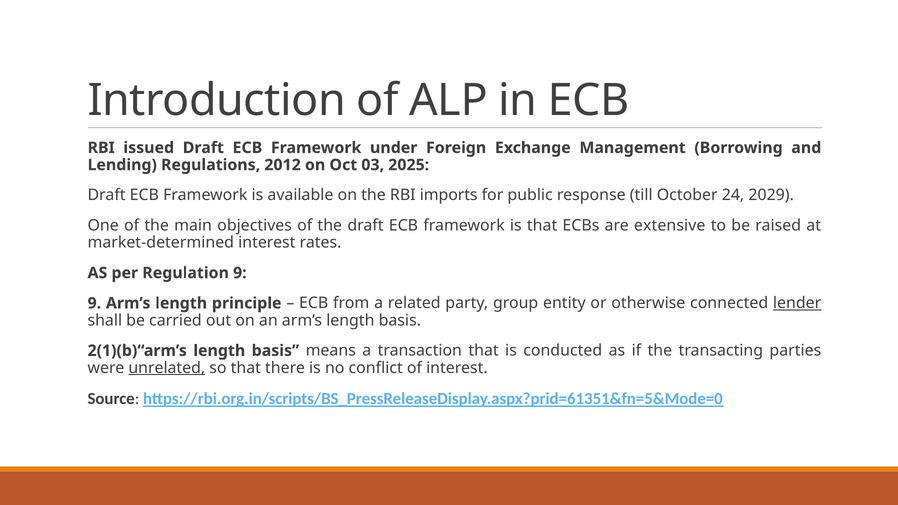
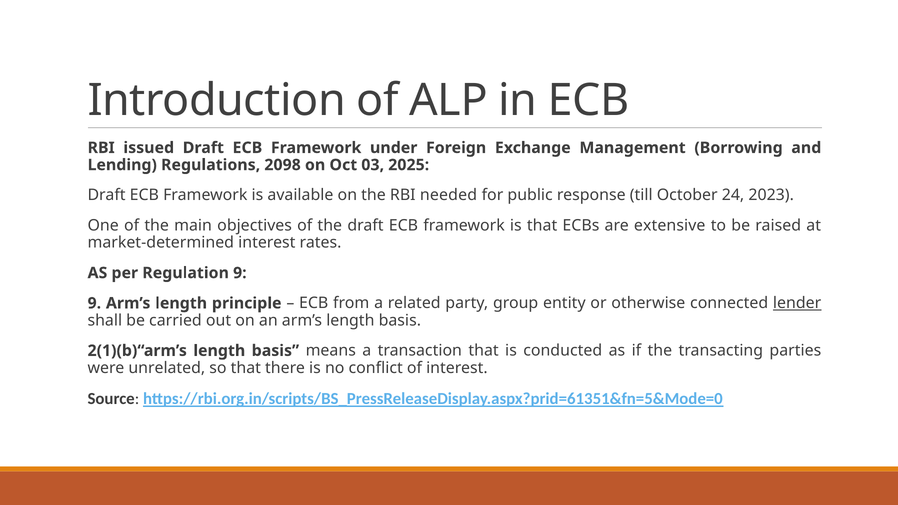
2012: 2012 -> 2098
imports: imports -> needed
2029: 2029 -> 2023
unrelated underline: present -> none
